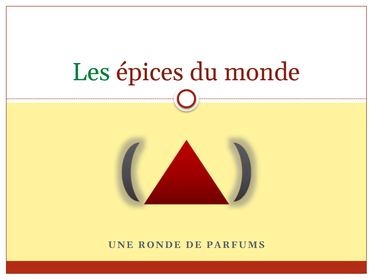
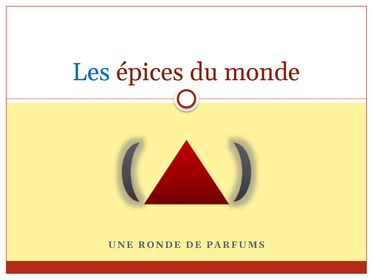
Les colour: green -> blue
